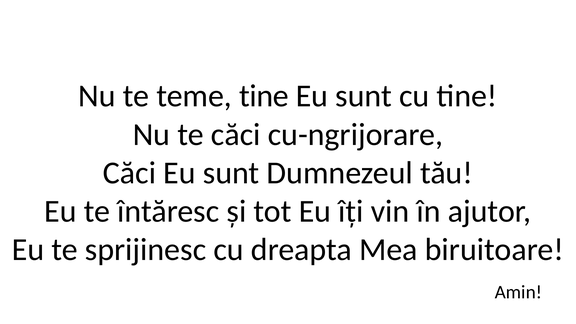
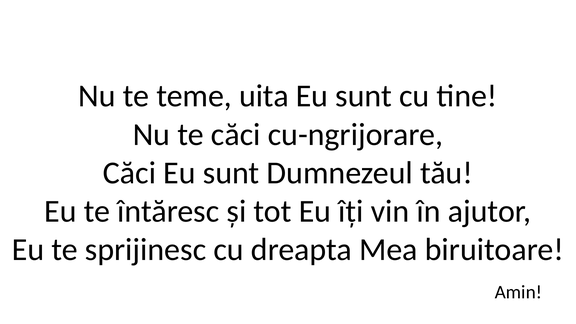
teme tine: tine -> uita
